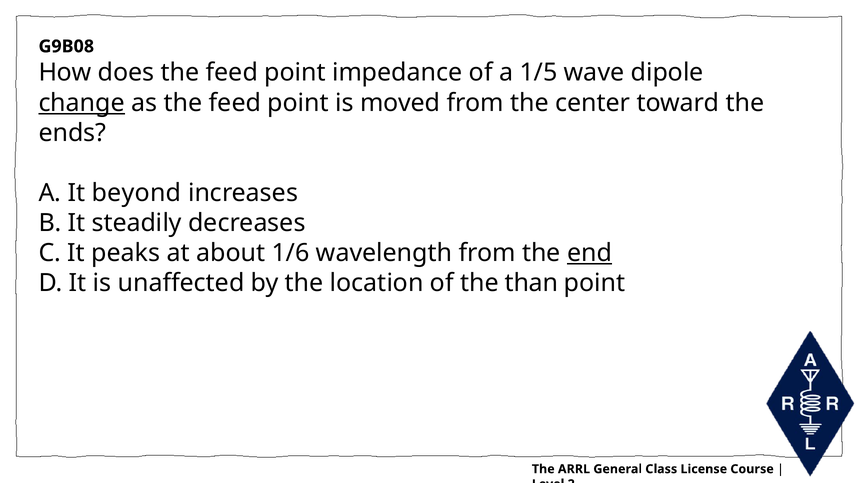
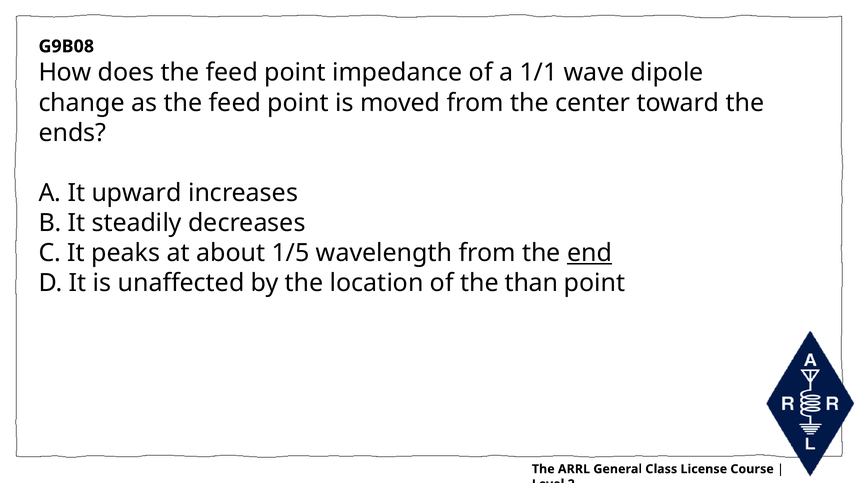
1/5: 1/5 -> 1/1
change underline: present -> none
beyond: beyond -> upward
1/6: 1/6 -> 1/5
